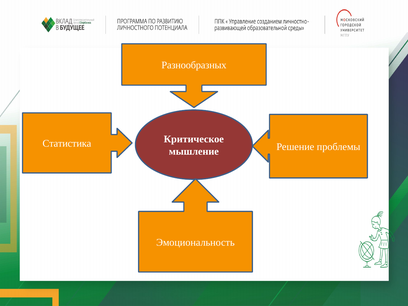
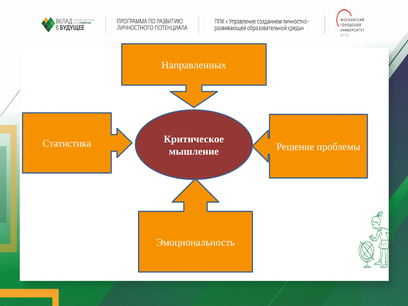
Разнообразных: Разнообразных -> Направленных
